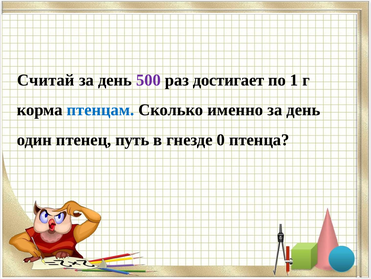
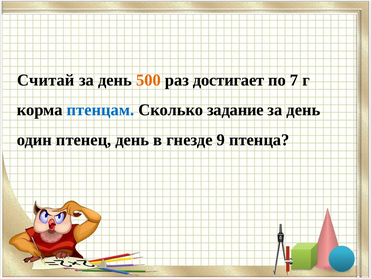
500 colour: purple -> orange
1: 1 -> 7
именно: именно -> задание
птенец путь: путь -> день
0: 0 -> 9
